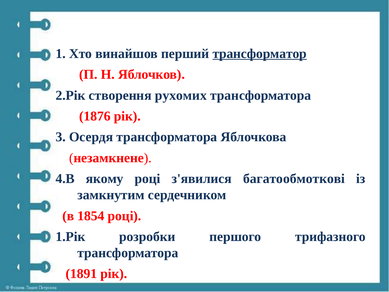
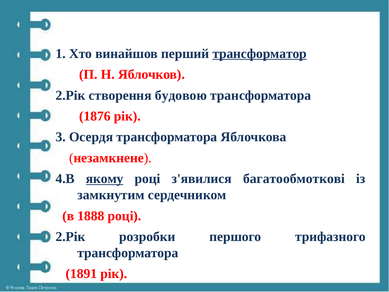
рухомих: рухомих -> будовою
якому underline: none -> present
1854: 1854 -> 1888
1.Рік at (70, 236): 1.Рік -> 2.Рік
